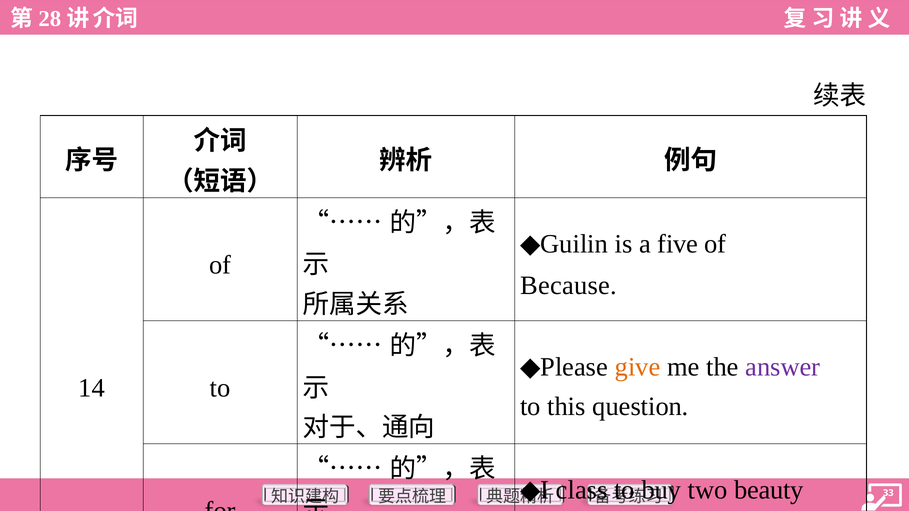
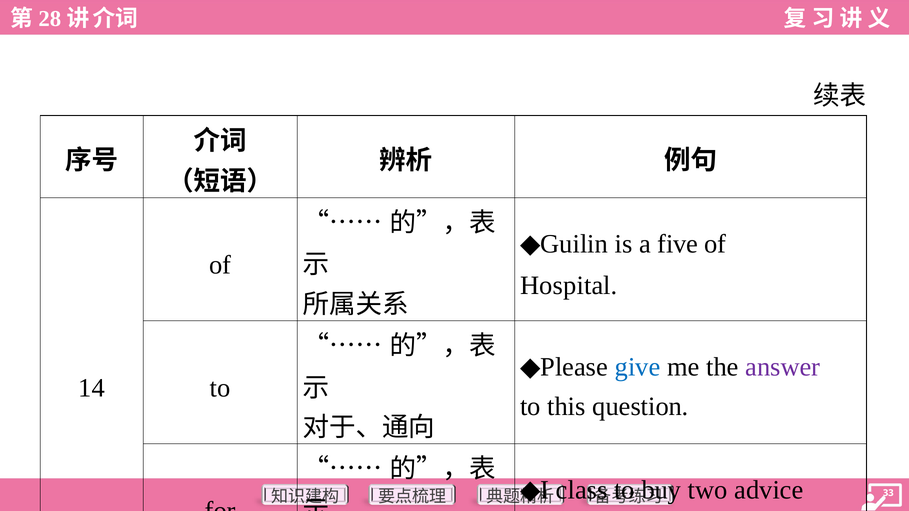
Because: Because -> Hospital
give colour: orange -> blue
beauty: beauty -> advice
